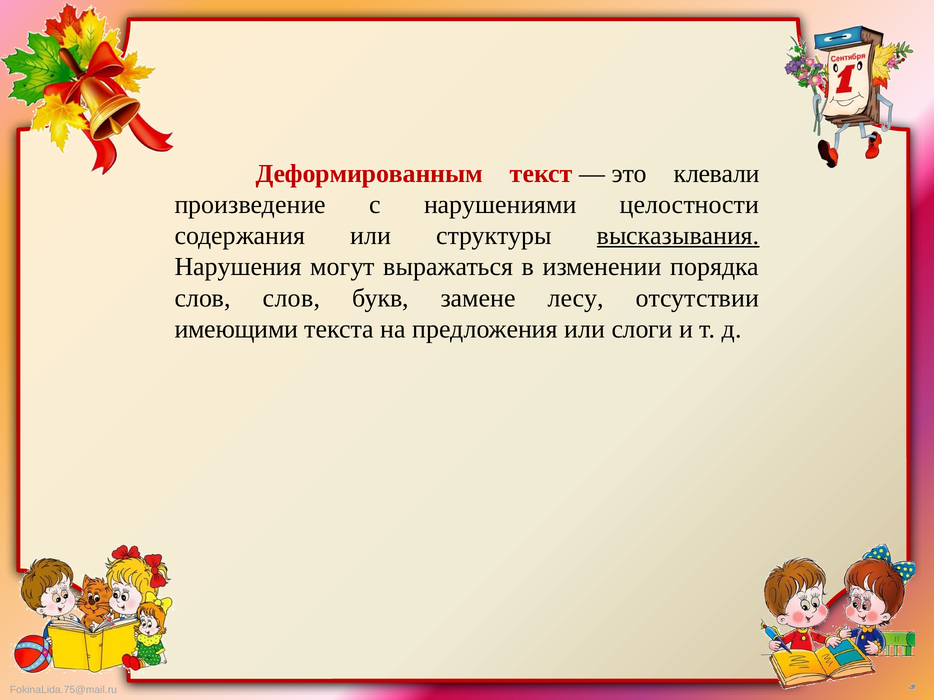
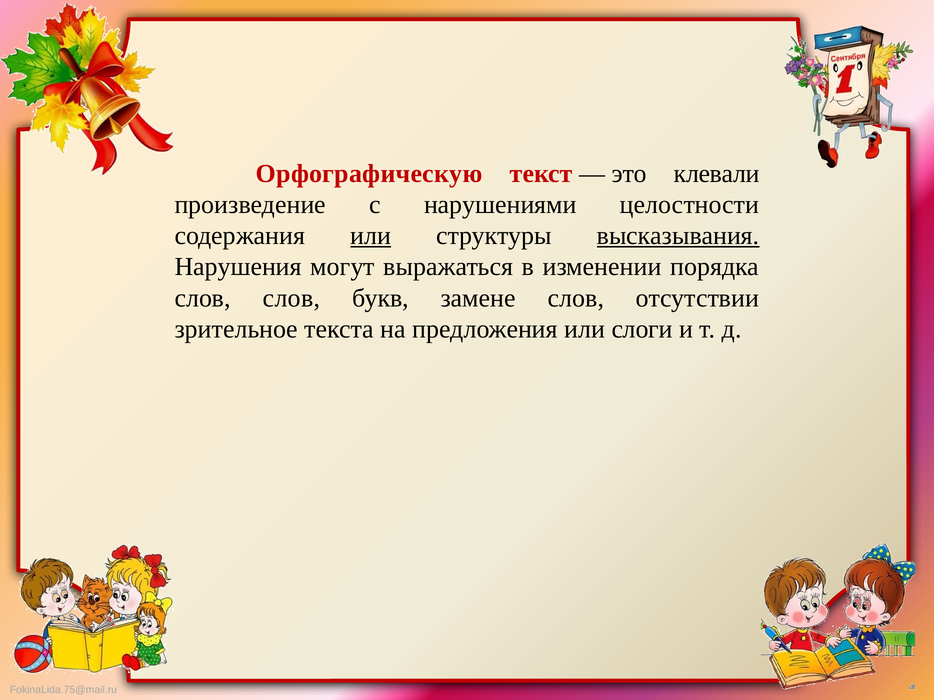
Деформированным: Деформированным -> Орфографическую
или at (371, 236) underline: none -> present
замене лесу: лесу -> слов
имеющими: имеющими -> зрительное
